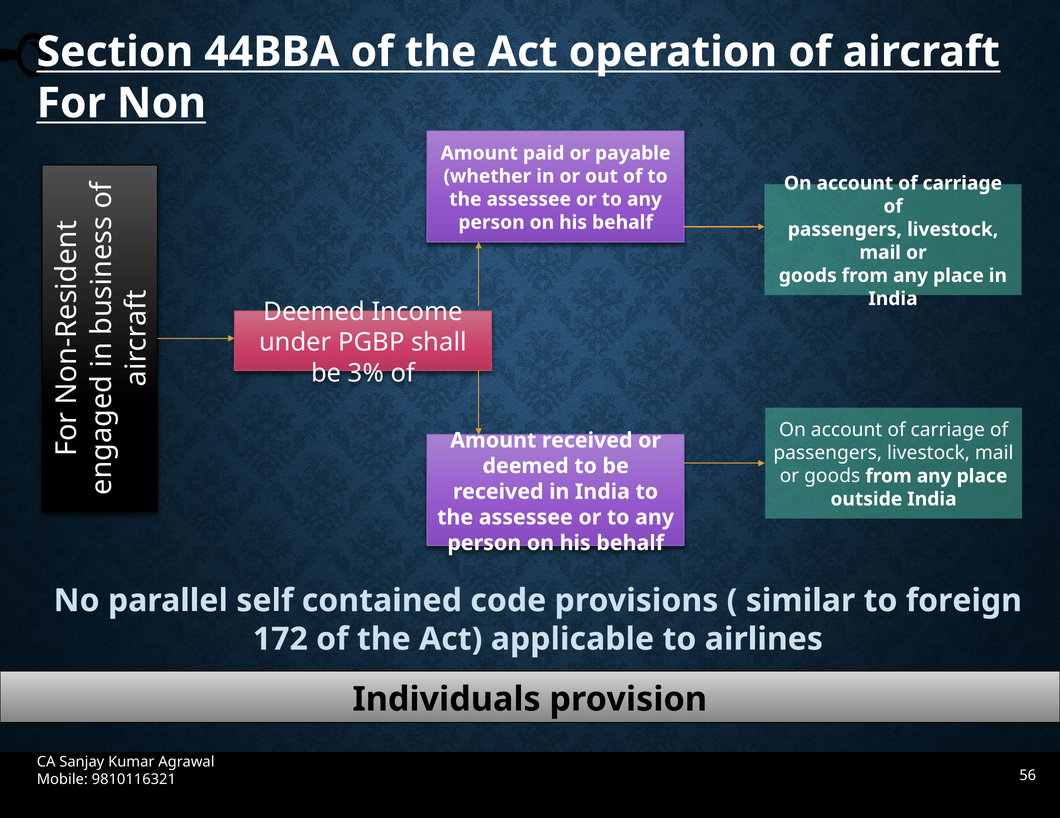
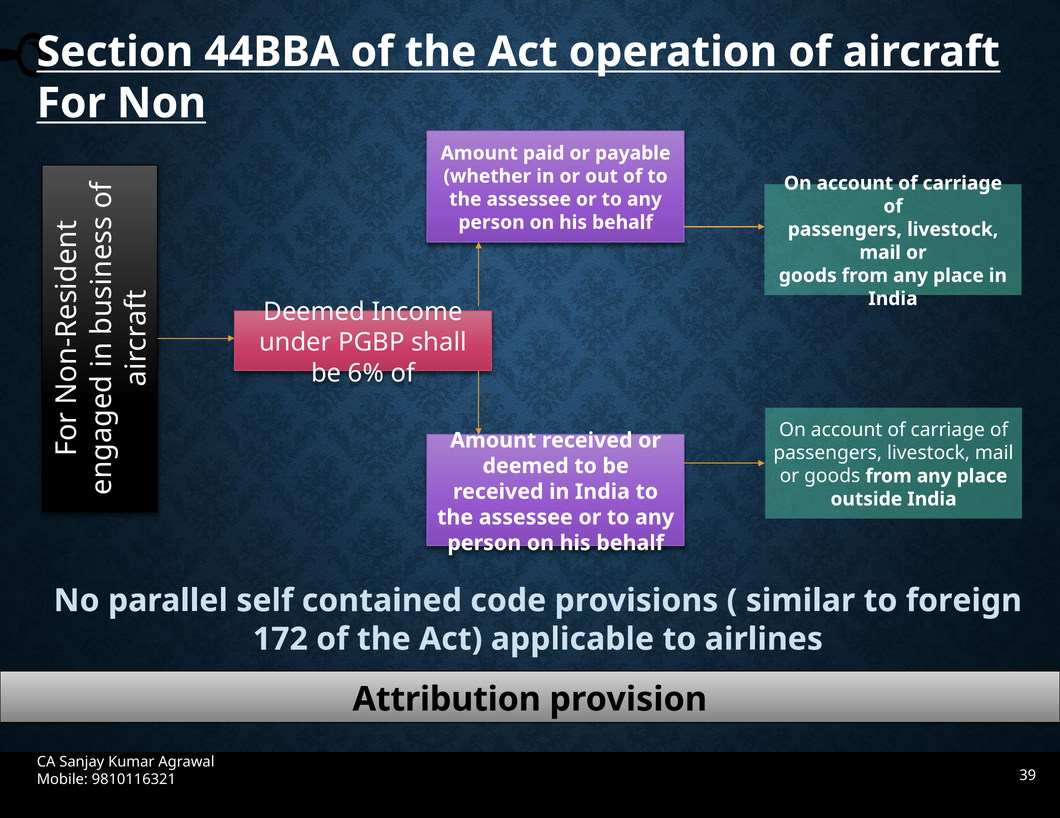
3%: 3% -> 6%
Individuals: Individuals -> Attribution
56: 56 -> 39
